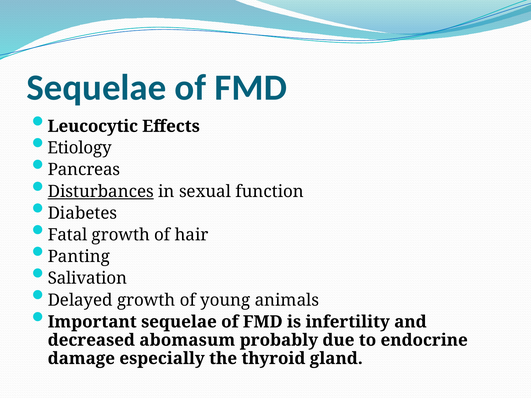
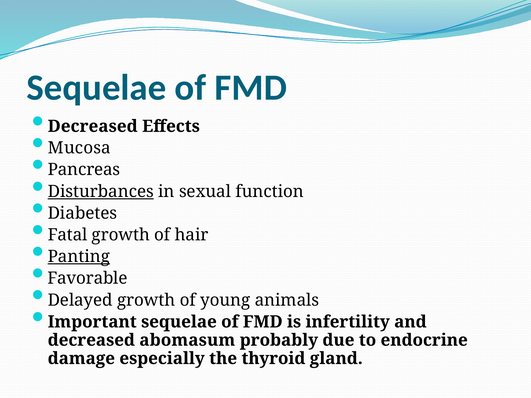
Leucocytic at (93, 126): Leucocytic -> Decreased
Etiology: Etiology -> Mucosa
Panting underline: none -> present
Salivation: Salivation -> Favorable
